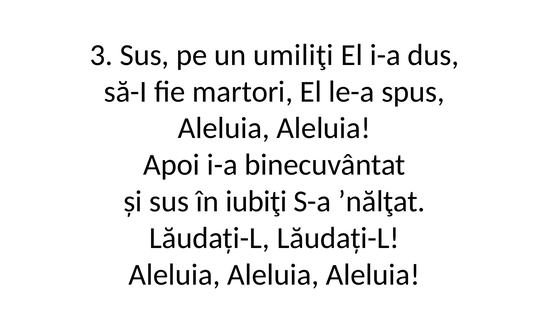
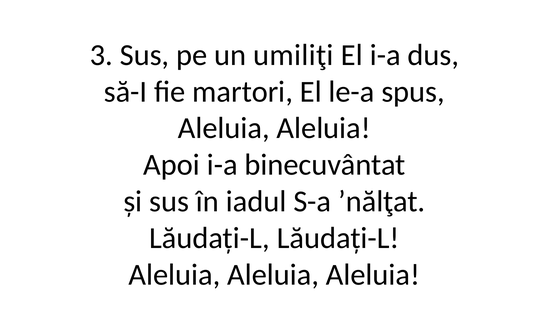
iubiţi: iubiţi -> iadul
